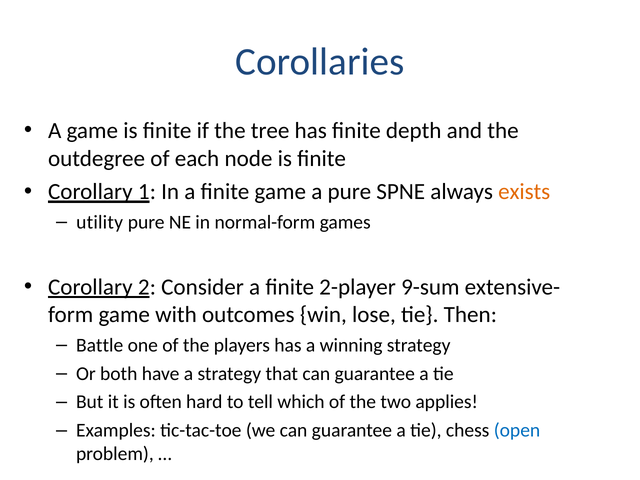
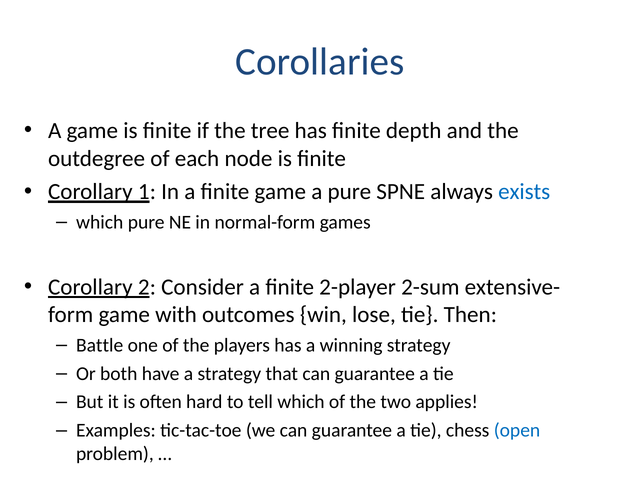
exists colour: orange -> blue
utility at (100, 222): utility -> which
9-sum: 9-sum -> 2-sum
